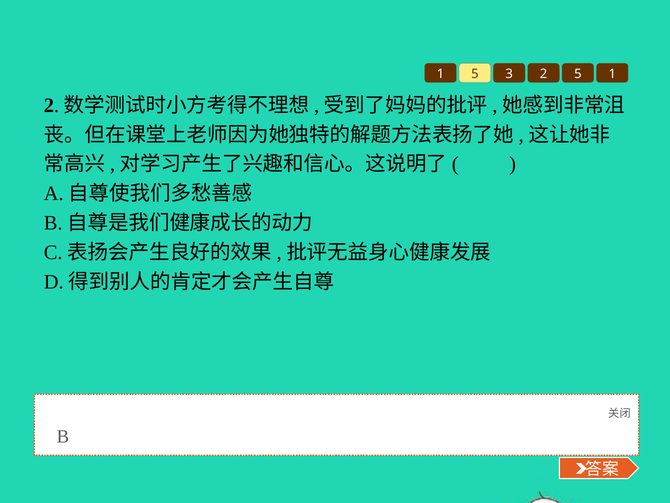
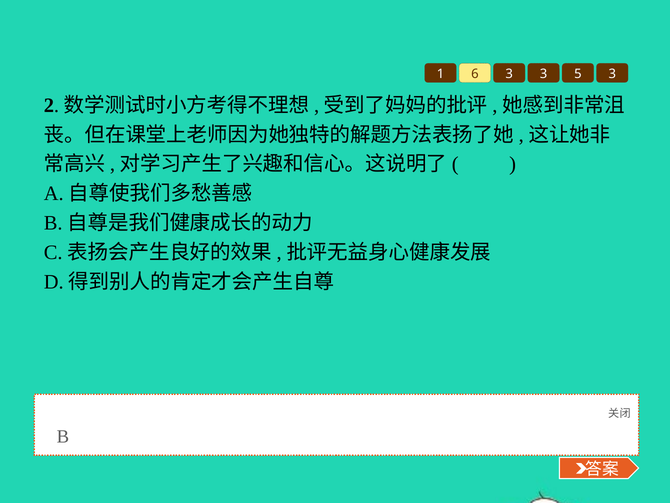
1 5: 5 -> 6
3 2: 2 -> 3
5 1: 1 -> 3
